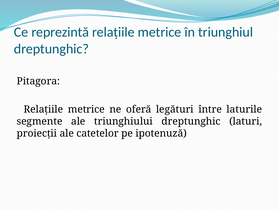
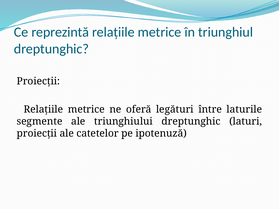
Pitagora at (38, 81): Pitagora -> Proiecţii
